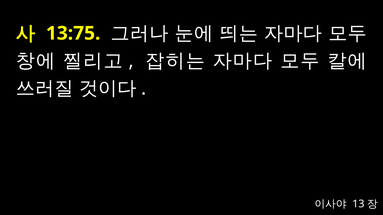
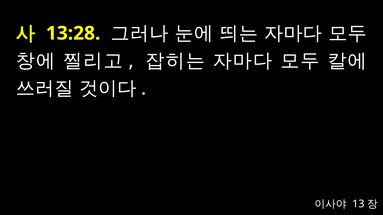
13:75: 13:75 -> 13:28
